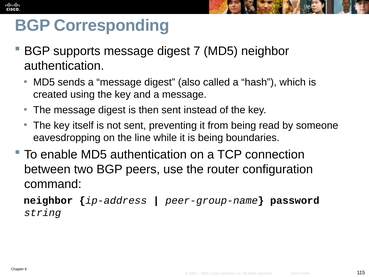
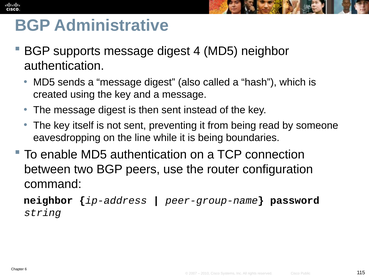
Corresponding: Corresponding -> Administrative
7: 7 -> 4
